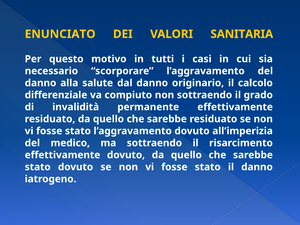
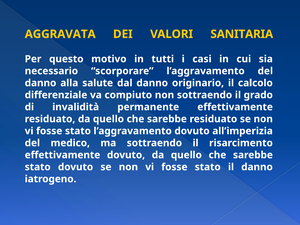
ENUNCIATO: ENUNCIATO -> AGGRAVATA
